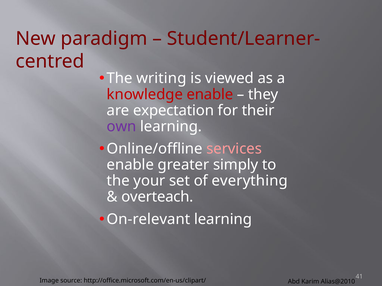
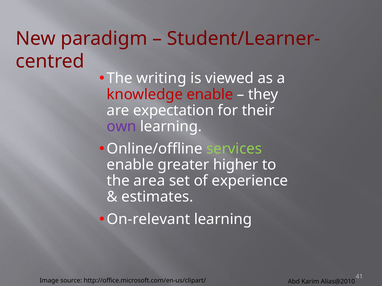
services colour: pink -> light green
simply: simply -> higher
your: your -> area
everything: everything -> experience
overteach: overteach -> estimates
